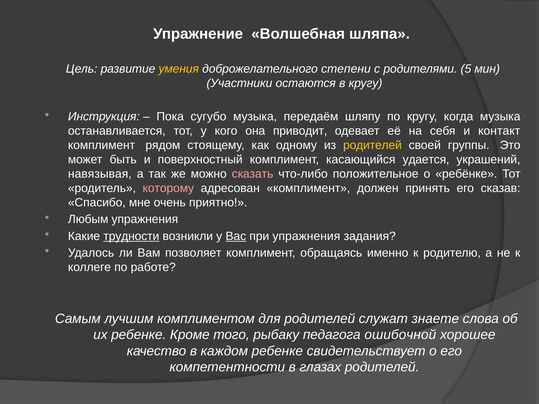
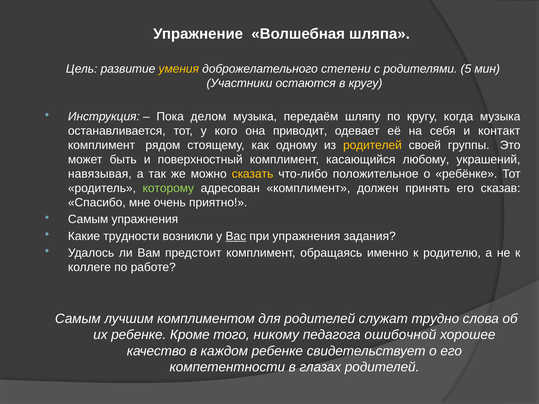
сугубо: сугубо -> делом
удается: удается -> любому
сказать colour: pink -> yellow
которому colour: pink -> light green
Любым at (88, 219): Любым -> Самым
трудности underline: present -> none
позволяет: позволяет -> предстоит
знаете: знаете -> трудно
рыбаку: рыбаку -> никому
